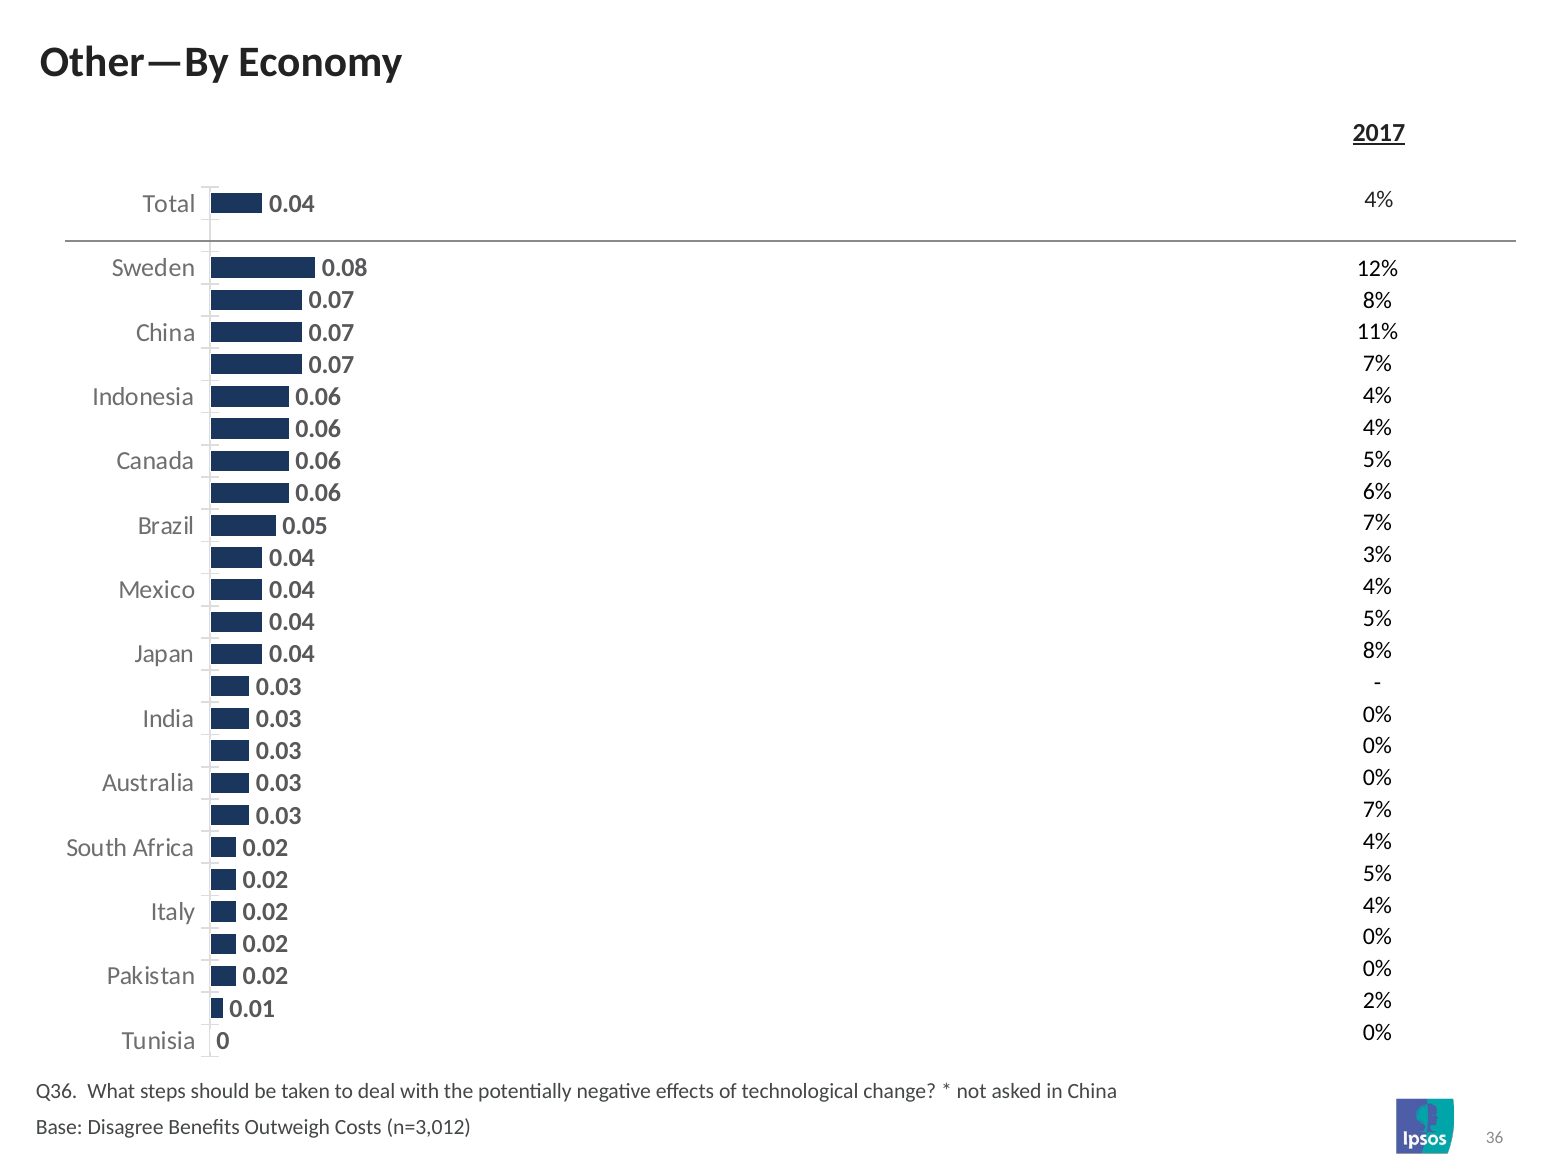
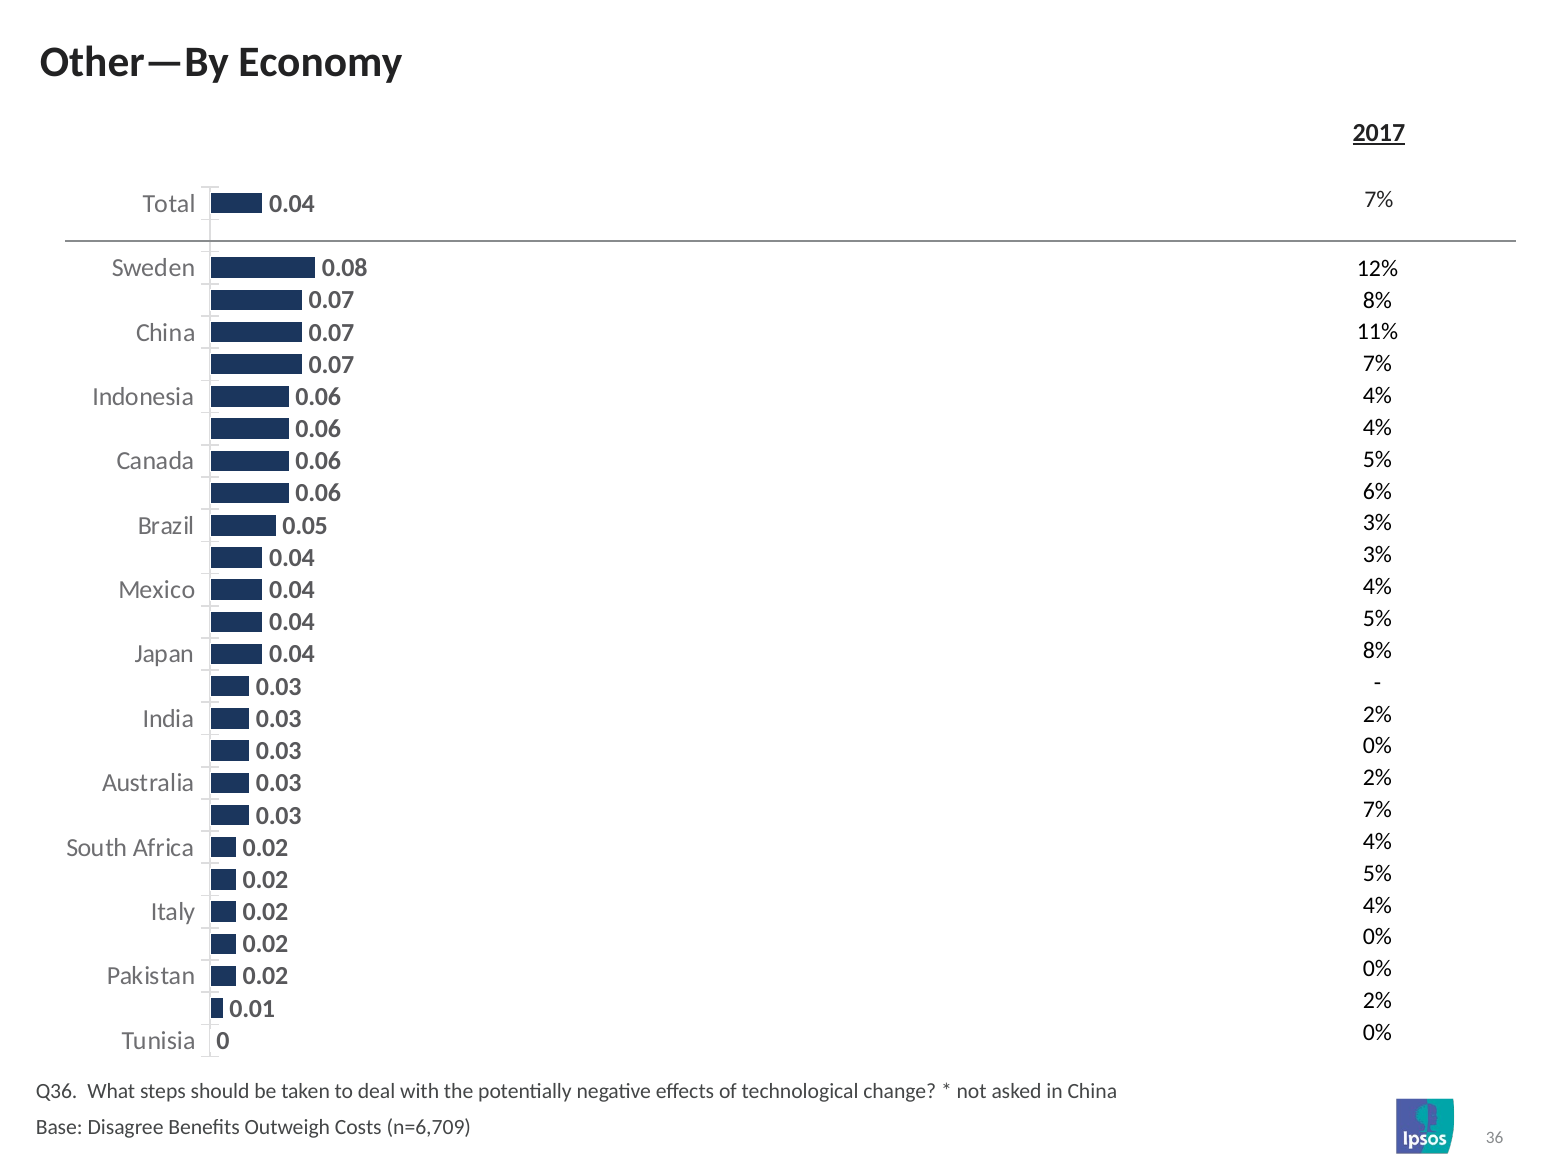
4% at (1379, 200): 4% -> 7%
7% at (1377, 523): 7% -> 3%
0% at (1377, 714): 0% -> 2%
0% at (1377, 778): 0% -> 2%
n=3,012: n=3,012 -> n=6,709
